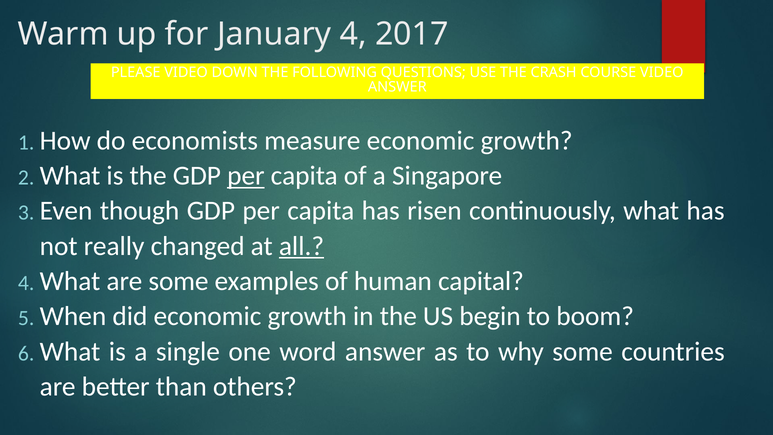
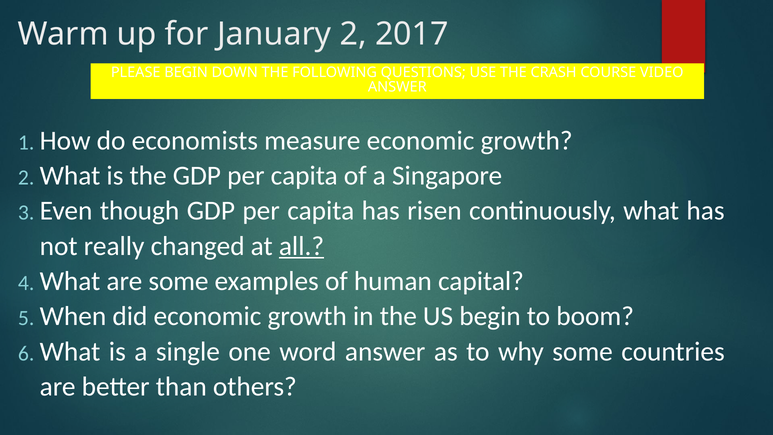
January 4: 4 -> 2
PLEASE VIDEO: VIDEO -> BEGIN
per at (246, 176) underline: present -> none
